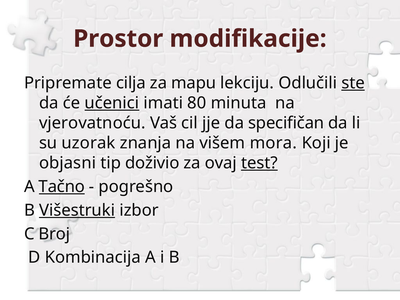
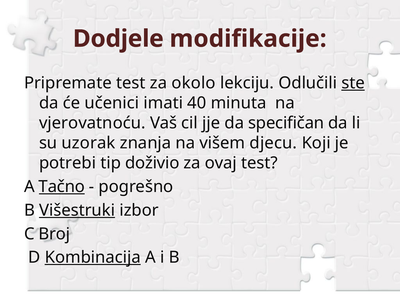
Prostor: Prostor -> Dodjele
Pripremate cilja: cilja -> test
mapu: mapu -> okolo
učenici underline: present -> none
80: 80 -> 40
mora: mora -> djecu
objasni: objasni -> potrebi
test at (259, 163) underline: present -> none
Kombinacija underline: none -> present
